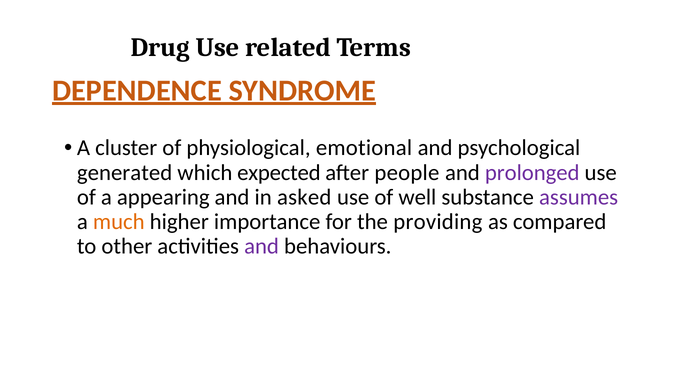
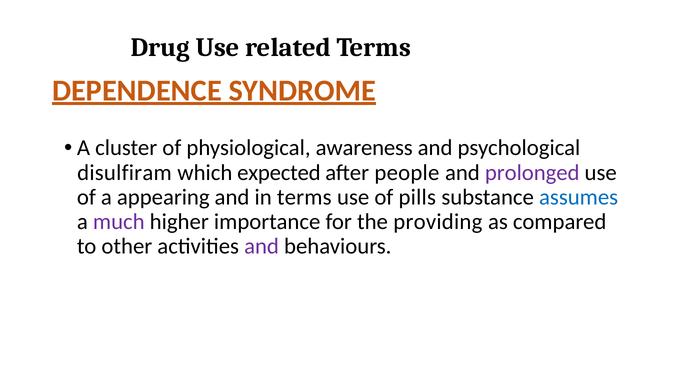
emotional: emotional -> awareness
generated: generated -> disulfiram
in asked: asked -> terms
well: well -> pills
assumes colour: purple -> blue
much colour: orange -> purple
